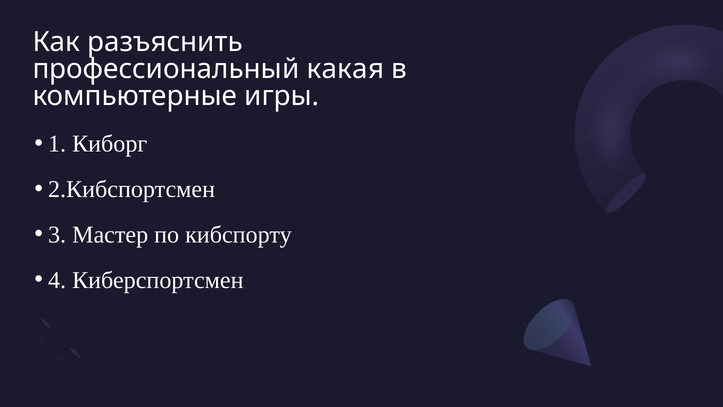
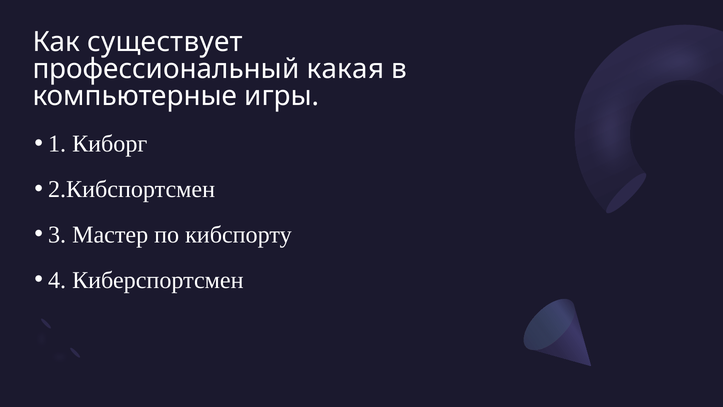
разъяснить: разъяснить -> существует
